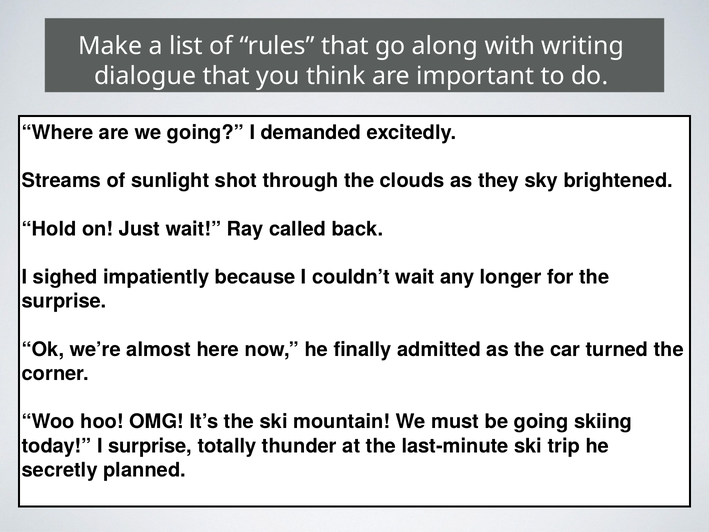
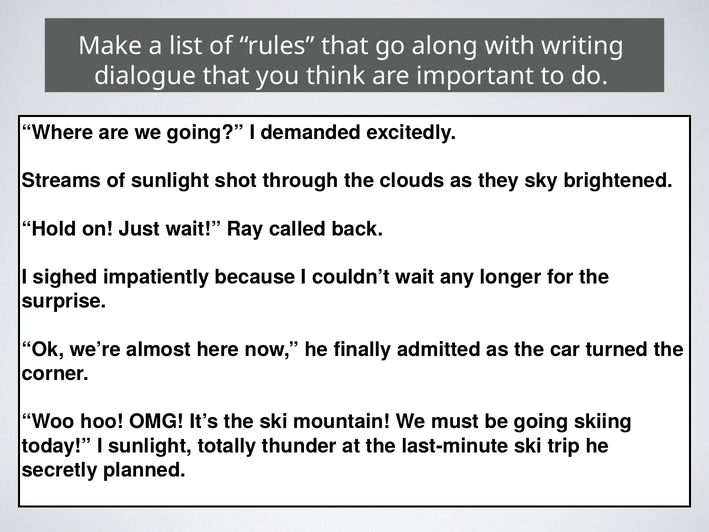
I surprise: surprise -> sunlight
